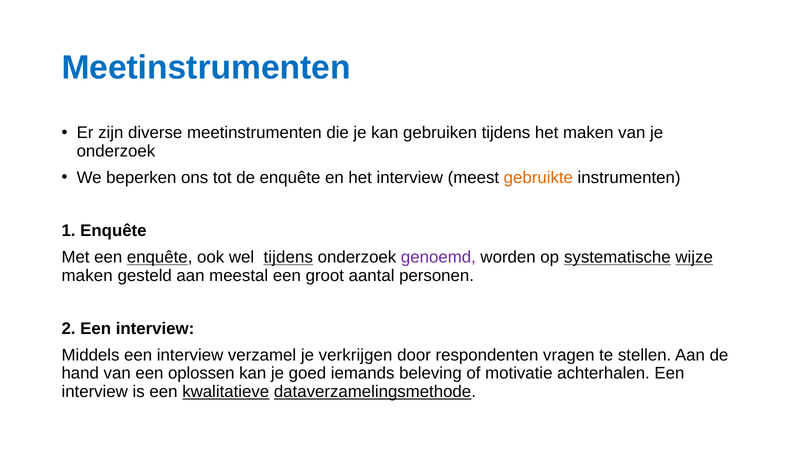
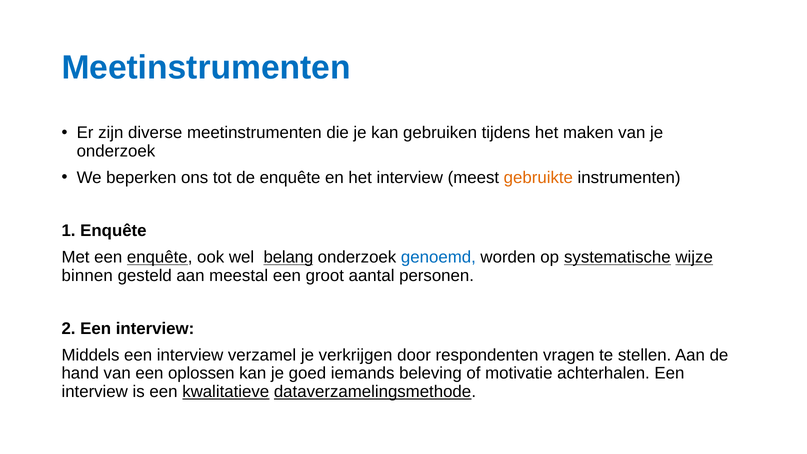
wel tijdens: tijdens -> belang
genoemd colour: purple -> blue
maken at (87, 275): maken -> binnen
